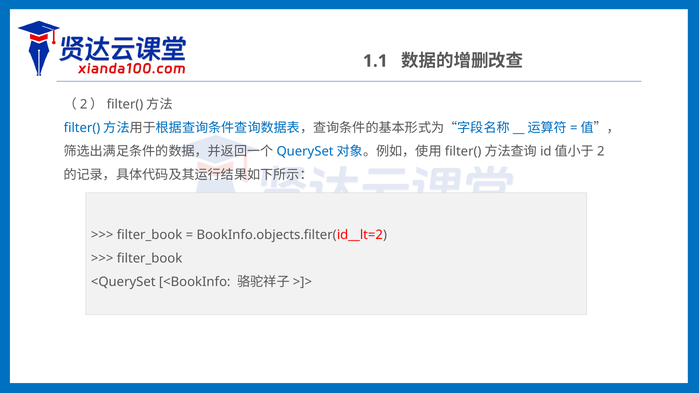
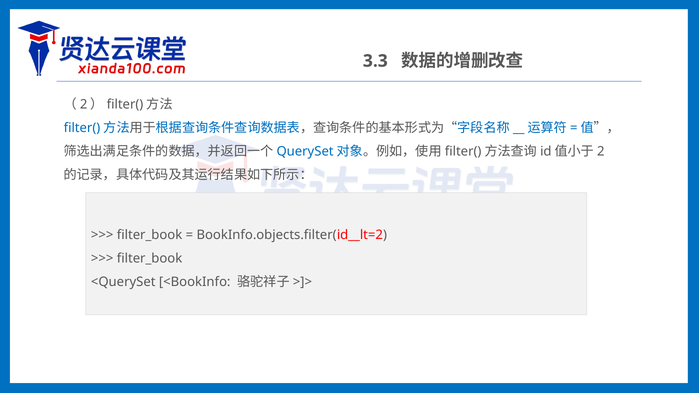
1.1: 1.1 -> 3.3
